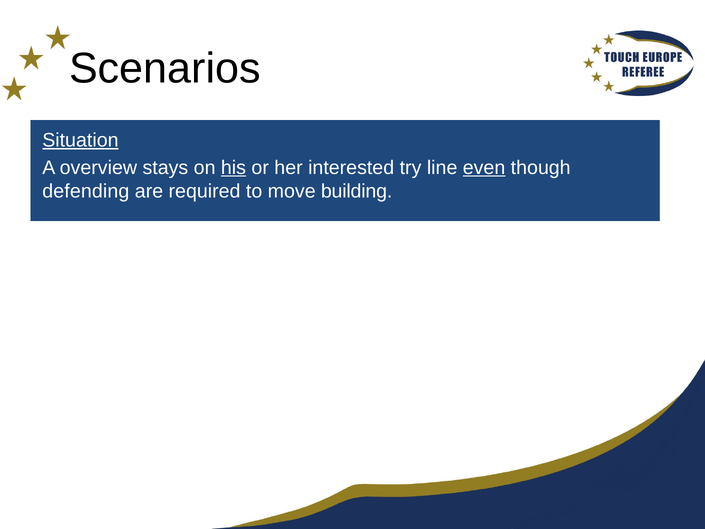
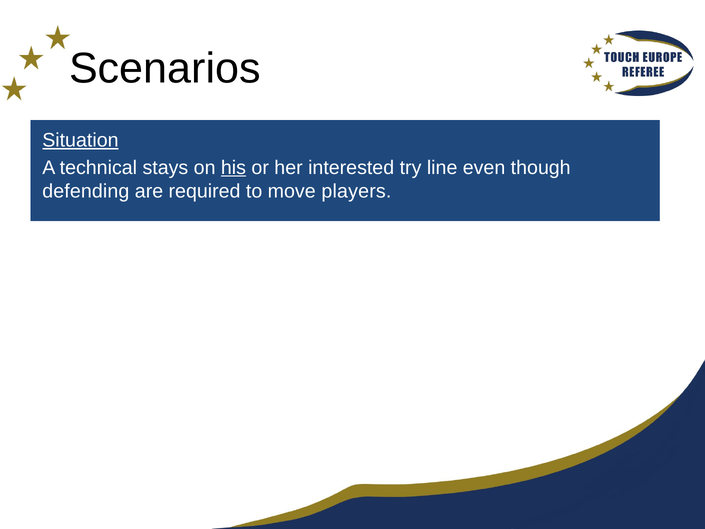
overview: overview -> technical
even underline: present -> none
building: building -> players
